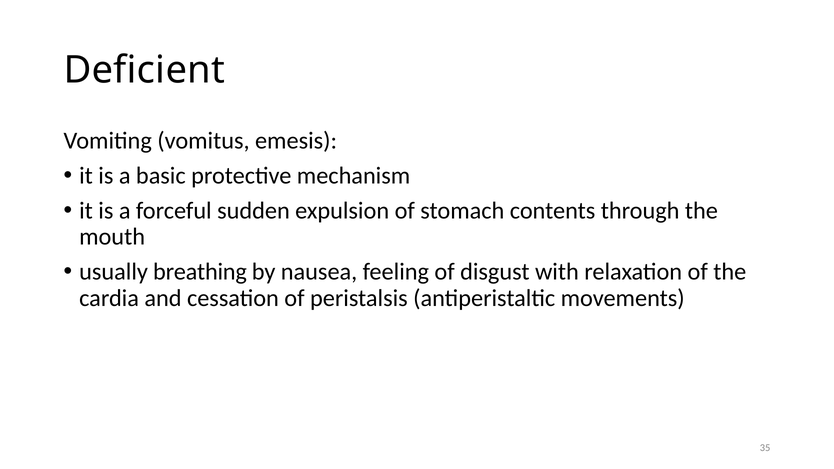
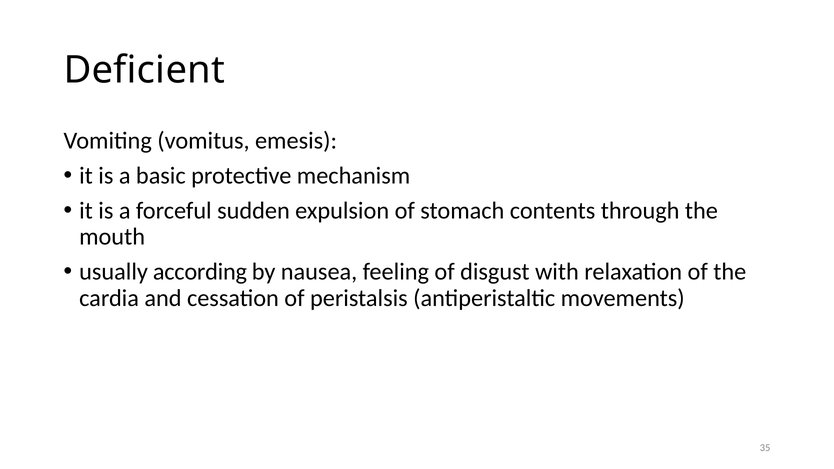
breathing: breathing -> according
